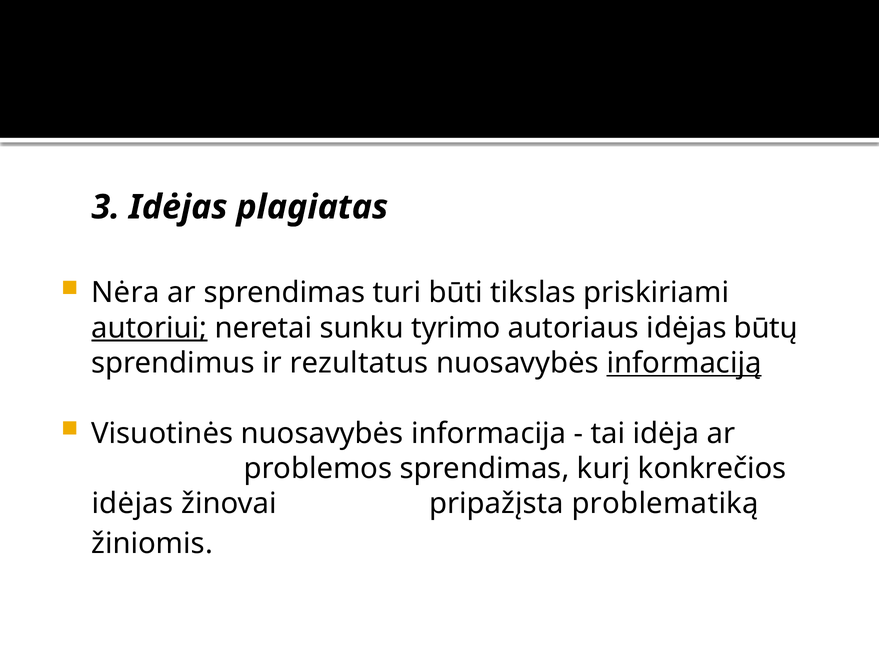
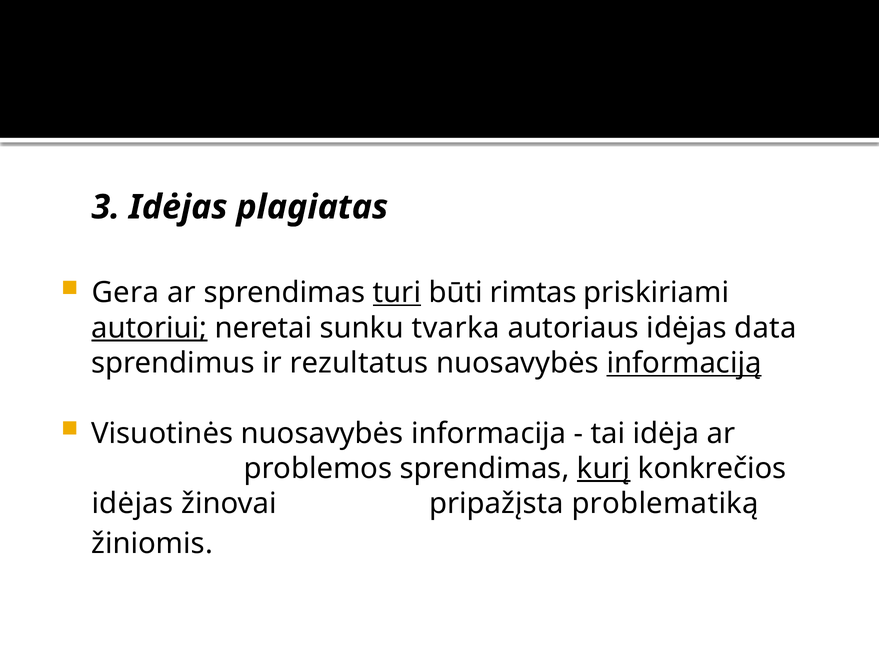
Nėra: Nėra -> Gera
turi underline: none -> present
tikslas: tikslas -> rimtas
tyrimo: tyrimo -> tvarka
būtų: būtų -> data
kurį underline: none -> present
